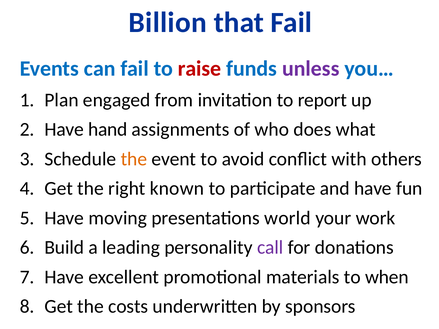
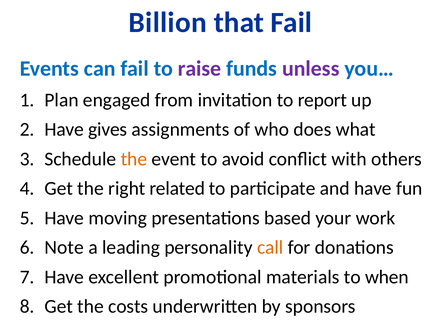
raise colour: red -> purple
hand: hand -> gives
known: known -> related
world: world -> based
Build: Build -> Note
call colour: purple -> orange
